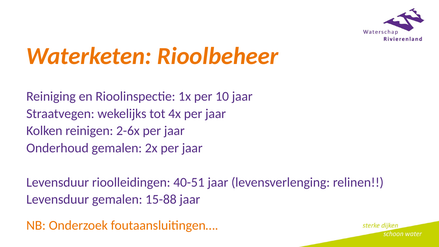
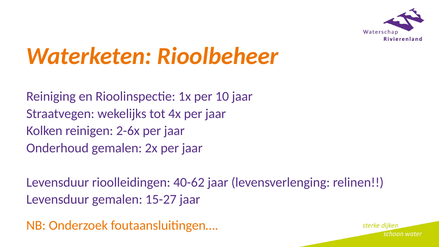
40-51: 40-51 -> 40-62
15-88: 15-88 -> 15-27
